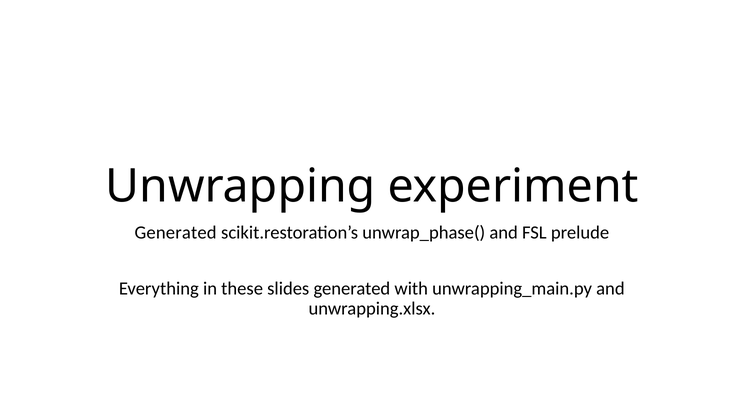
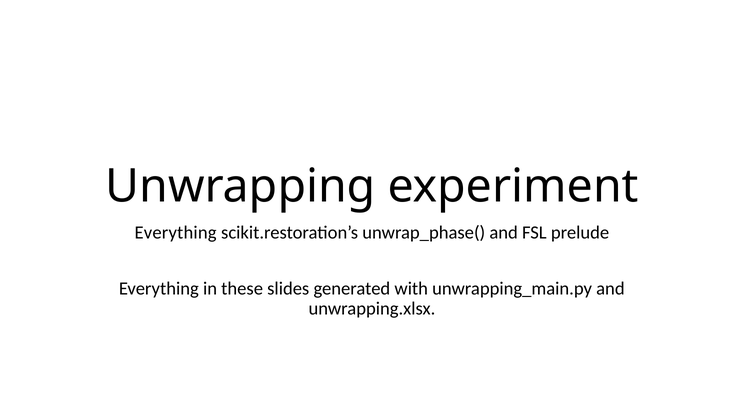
Generated at (176, 233): Generated -> Everything
